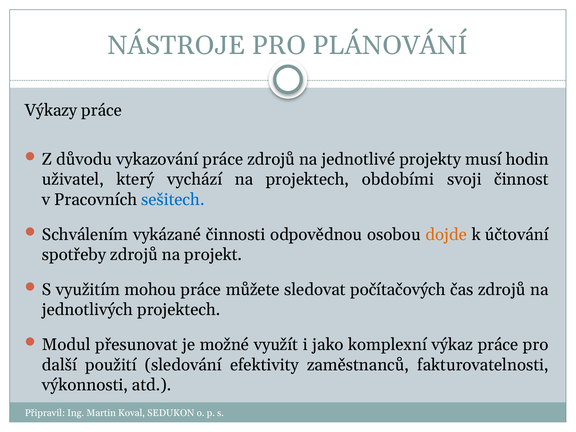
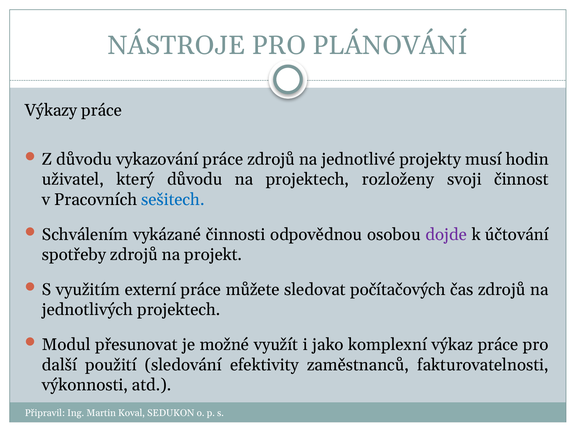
který vychází: vychází -> důvodu
obdobími: obdobími -> rozloženy
dojde colour: orange -> purple
mohou: mohou -> externí
